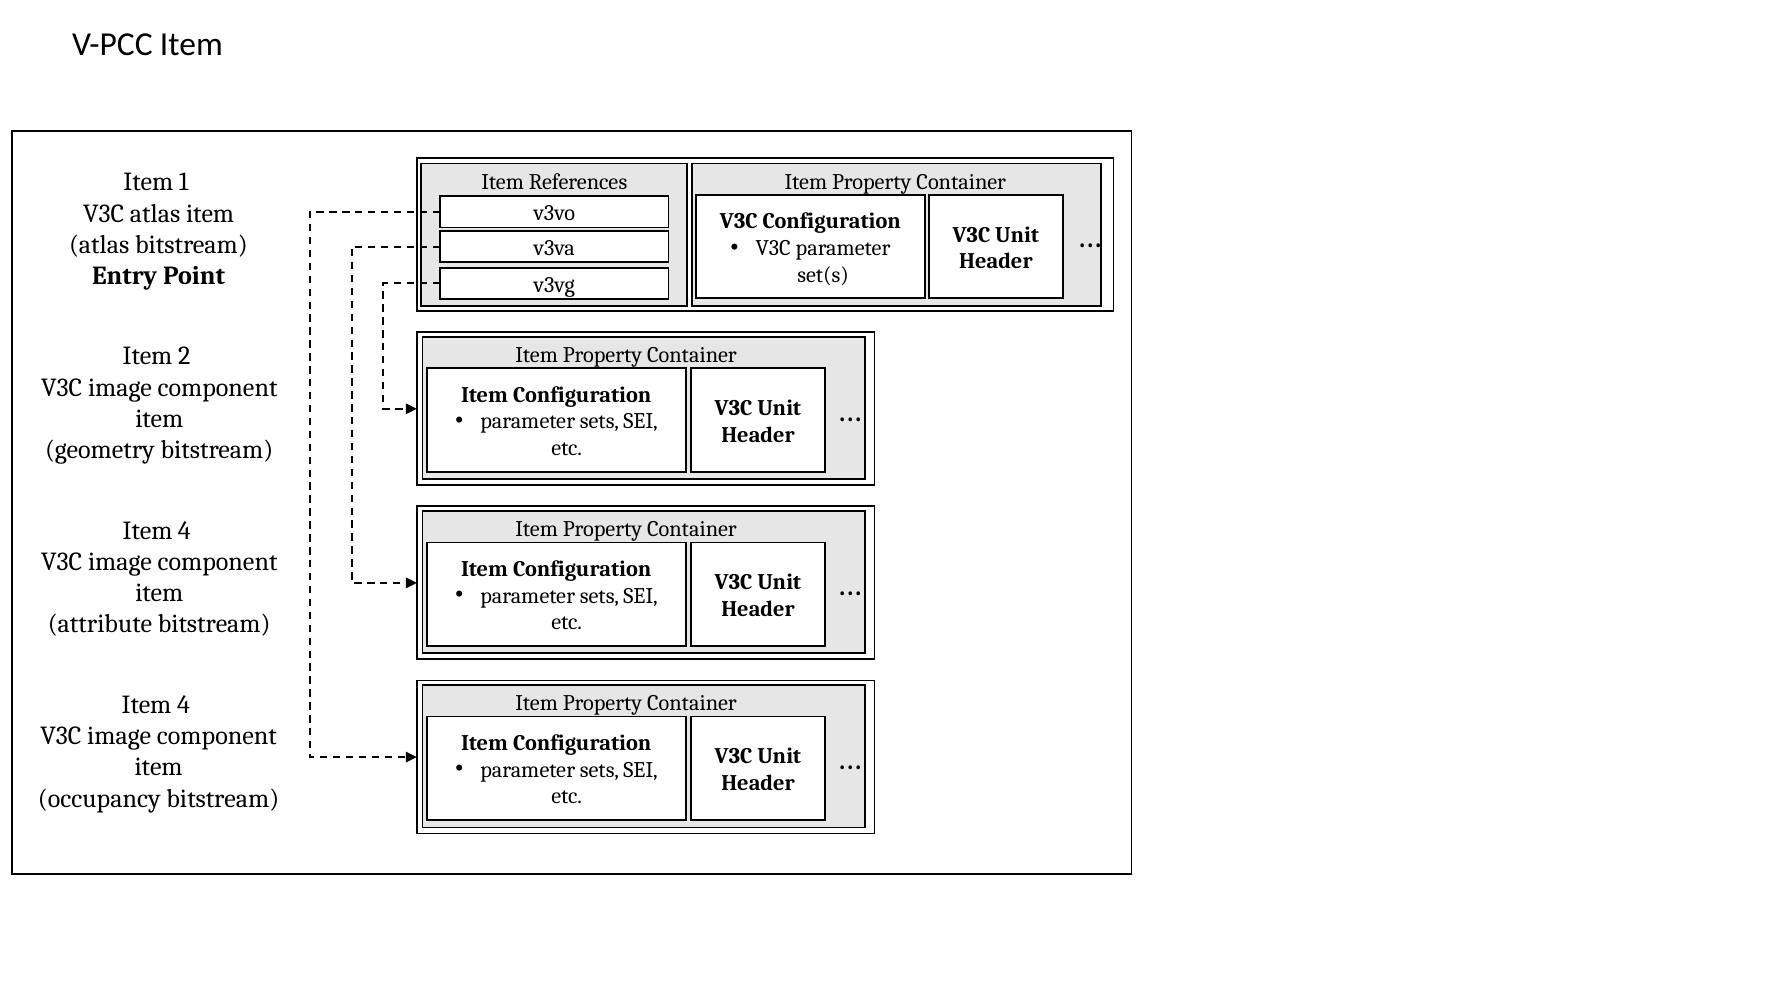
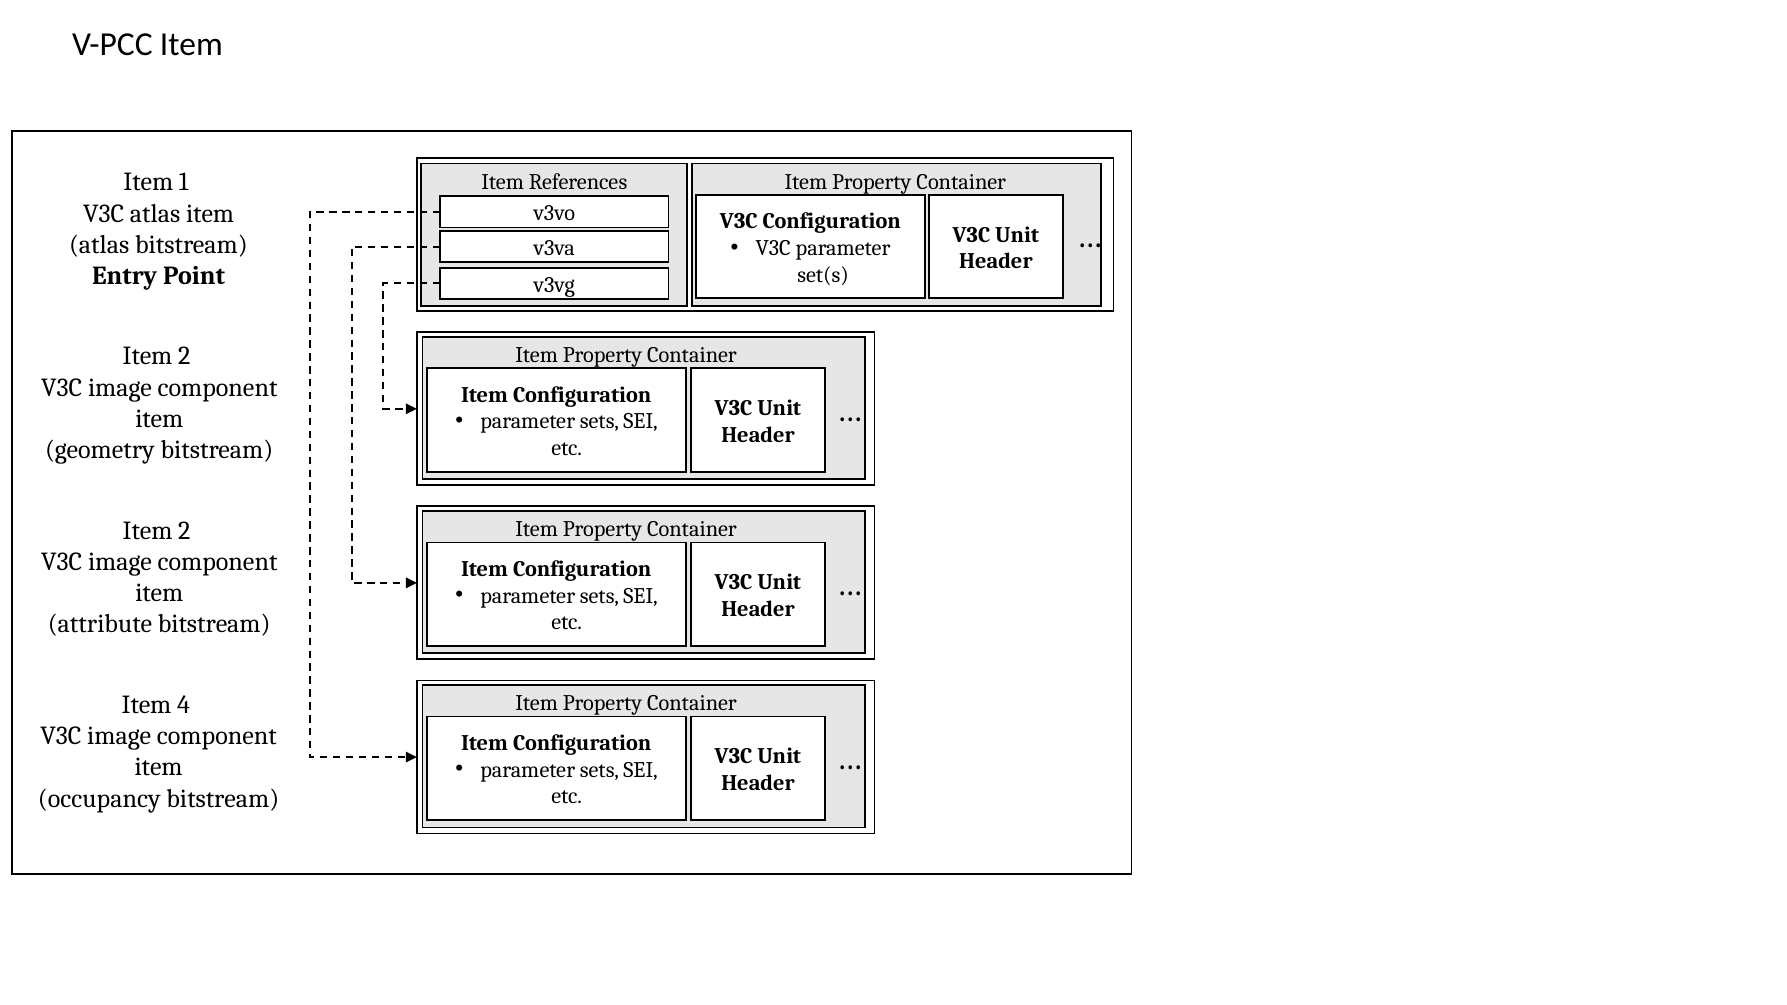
4 at (184, 531): 4 -> 2
